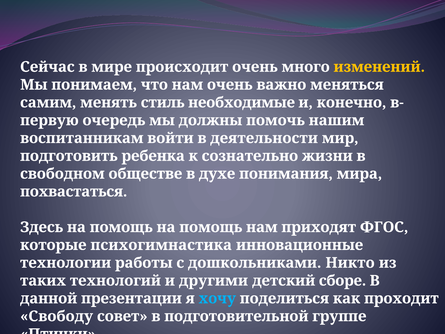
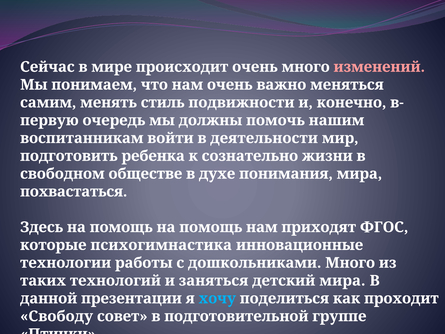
изменений colour: yellow -> pink
необходимые: необходимые -> подвижности
дошкольниками Никто: Никто -> Много
другими: другими -> заняться
детский сборе: сборе -> мира
